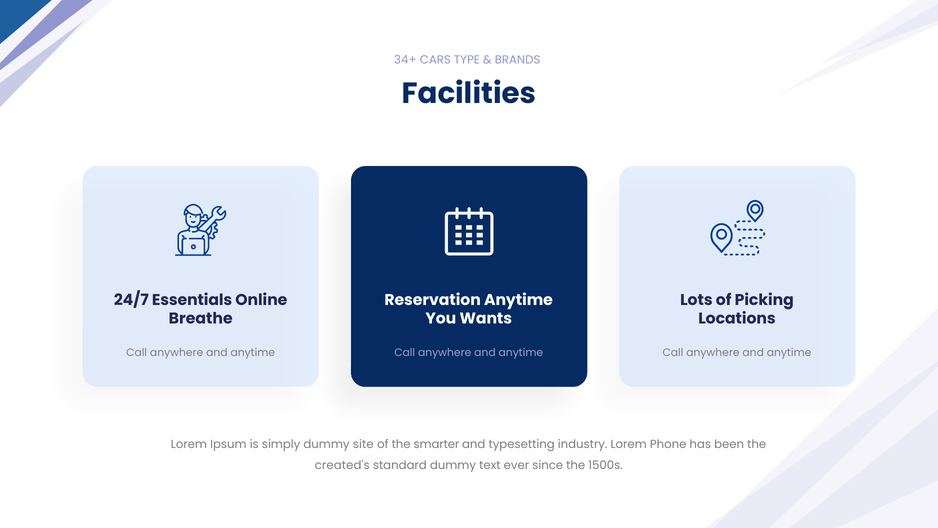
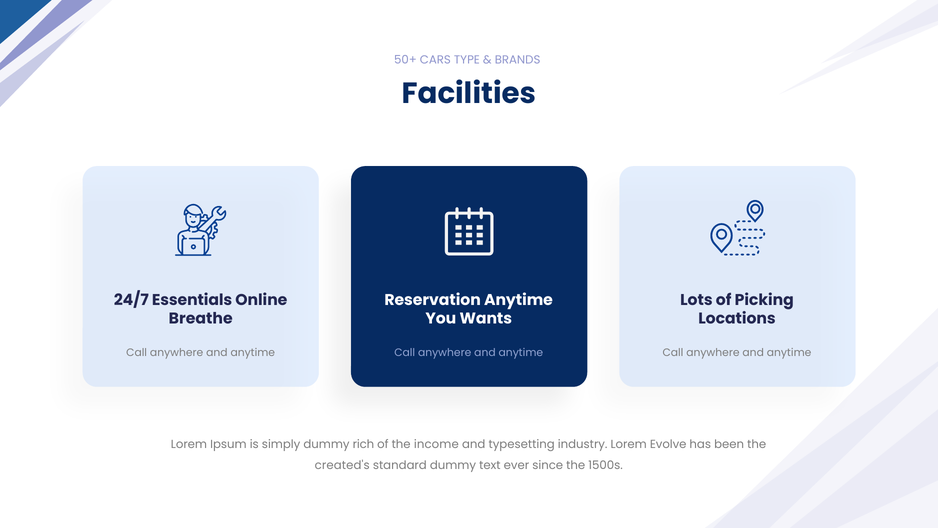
34+: 34+ -> 50+
site: site -> rich
smarter: smarter -> income
Phone: Phone -> Evolve
